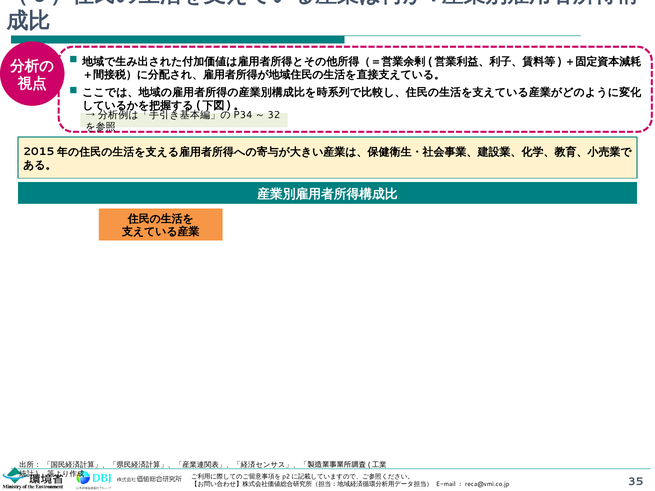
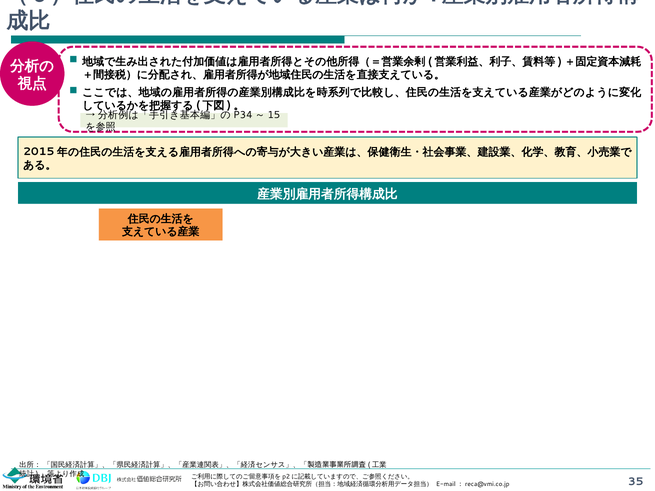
32: 32 -> 15
